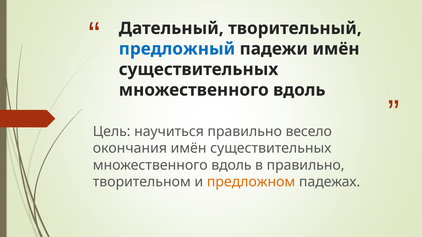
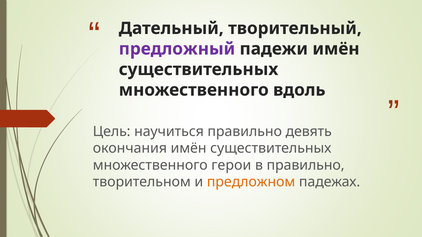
предложный colour: blue -> purple
весело: весело -> девять
вдоль at (231, 165): вдоль -> герои
